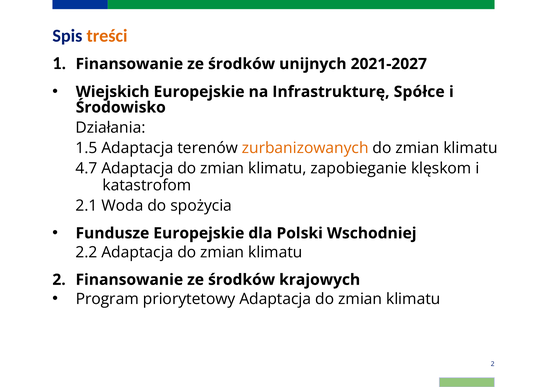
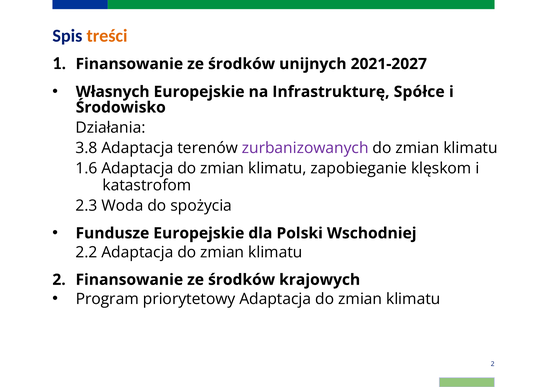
Wiejskich: Wiejskich -> Własnych
1.5: 1.5 -> 3.8
zurbanizowanych colour: orange -> purple
4.7: 4.7 -> 1.6
2.1: 2.1 -> 2.3
